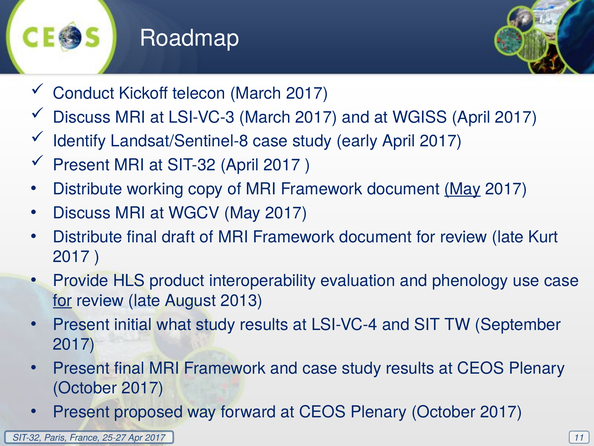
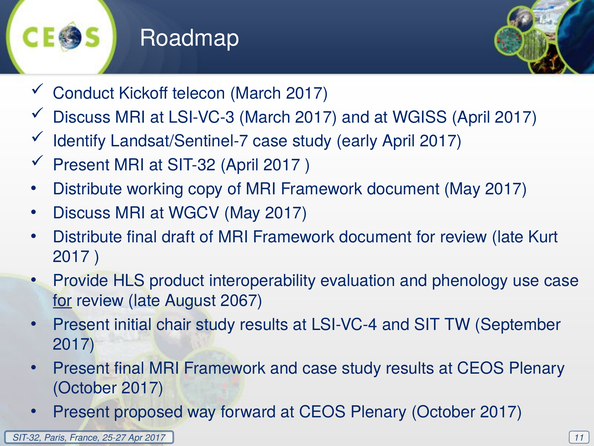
Landsat/Sentinel-8: Landsat/Sentinel-8 -> Landsat/Sentinel-7
May at (462, 189) underline: present -> none
2013: 2013 -> 2067
what: what -> chair
